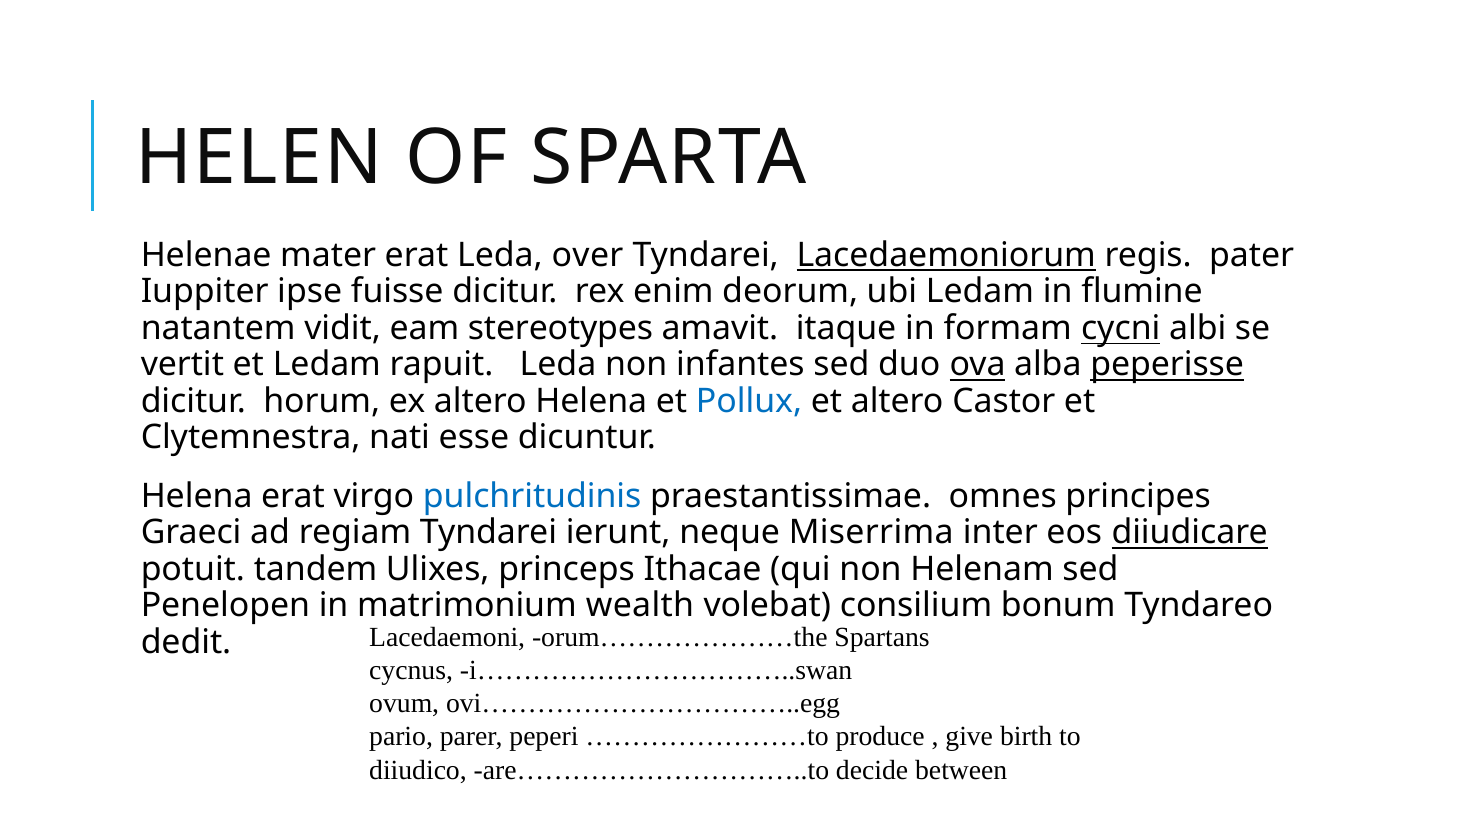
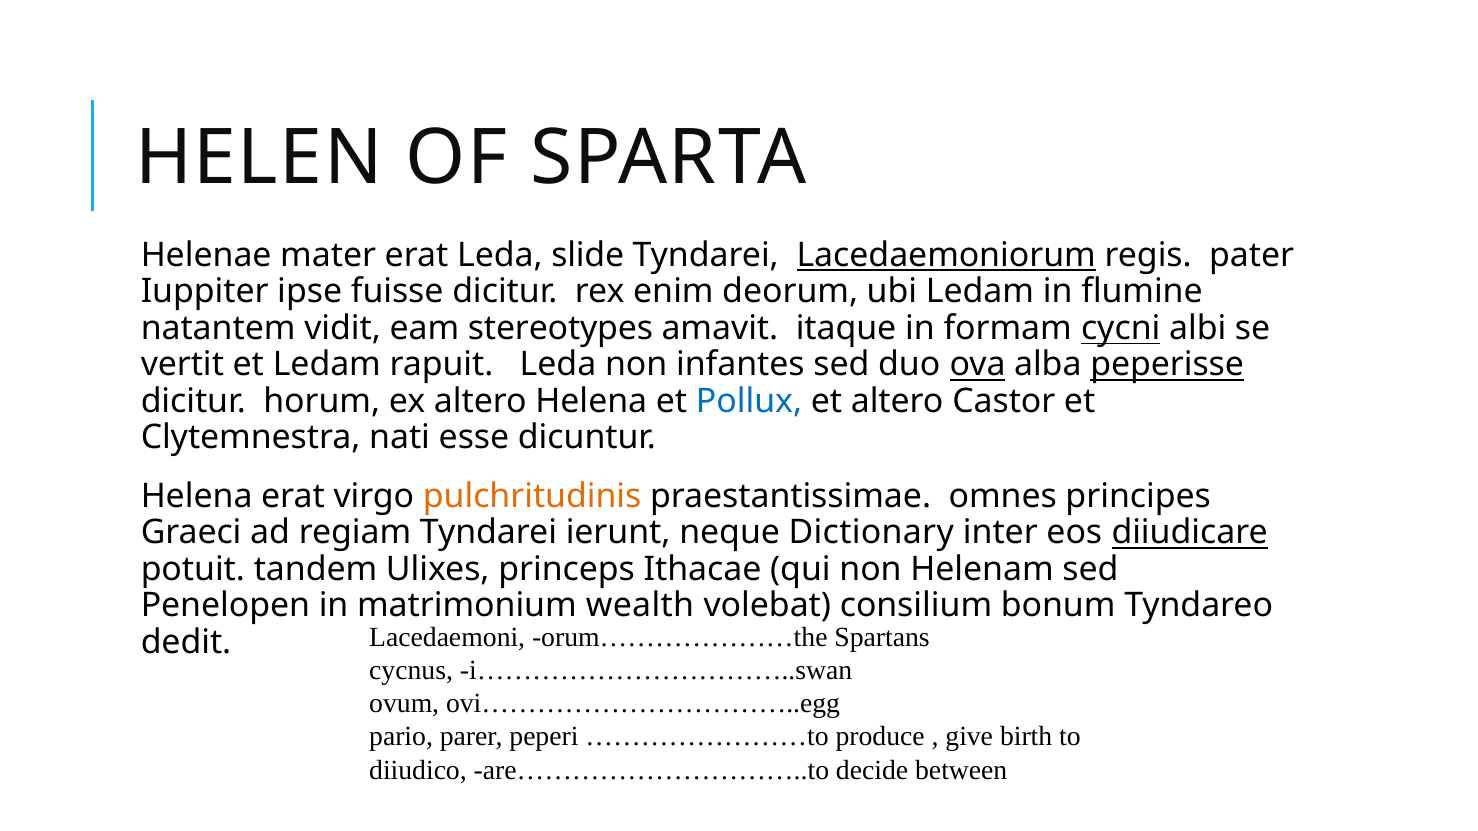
over: over -> slide
pulchritudinis colour: blue -> orange
Miserrima: Miserrima -> Dictionary
